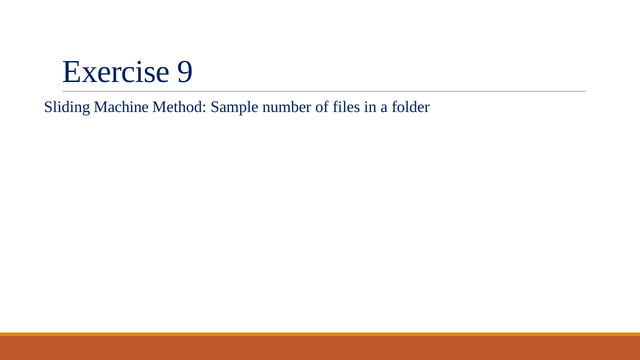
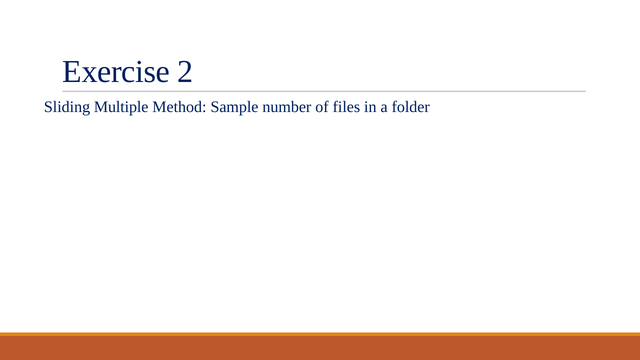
9: 9 -> 2
Machine: Machine -> Multiple
